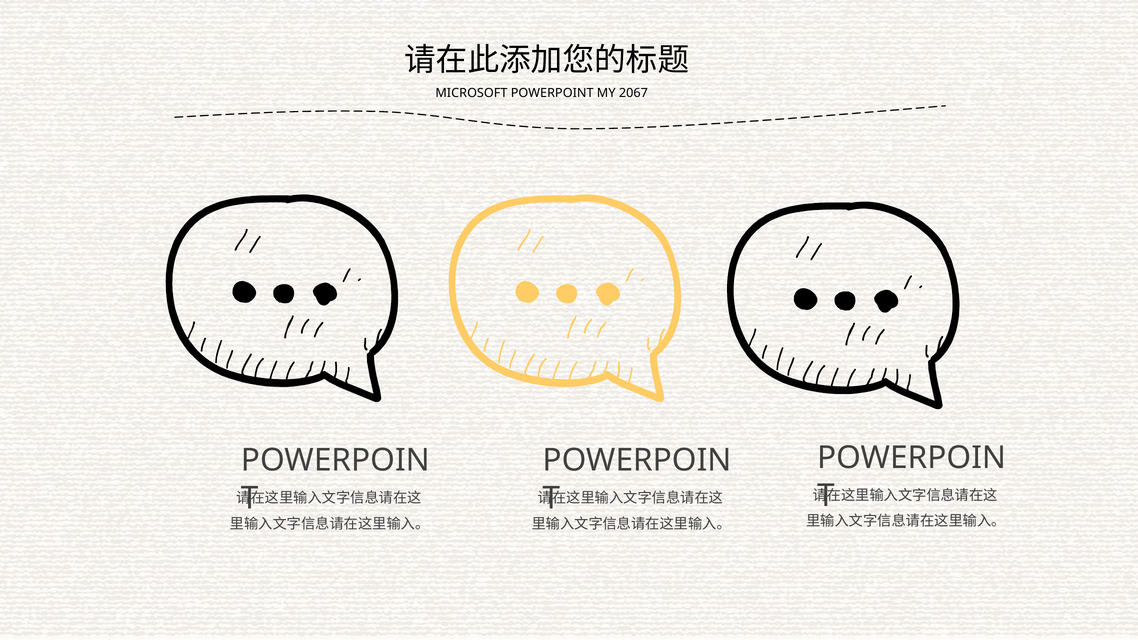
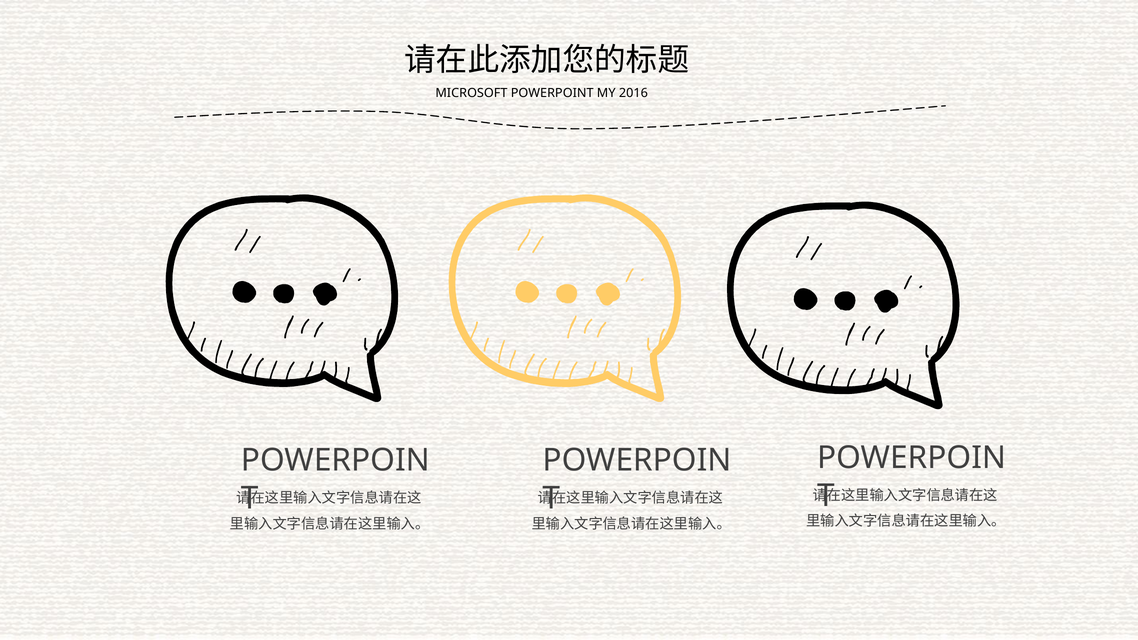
2067: 2067 -> 2016
